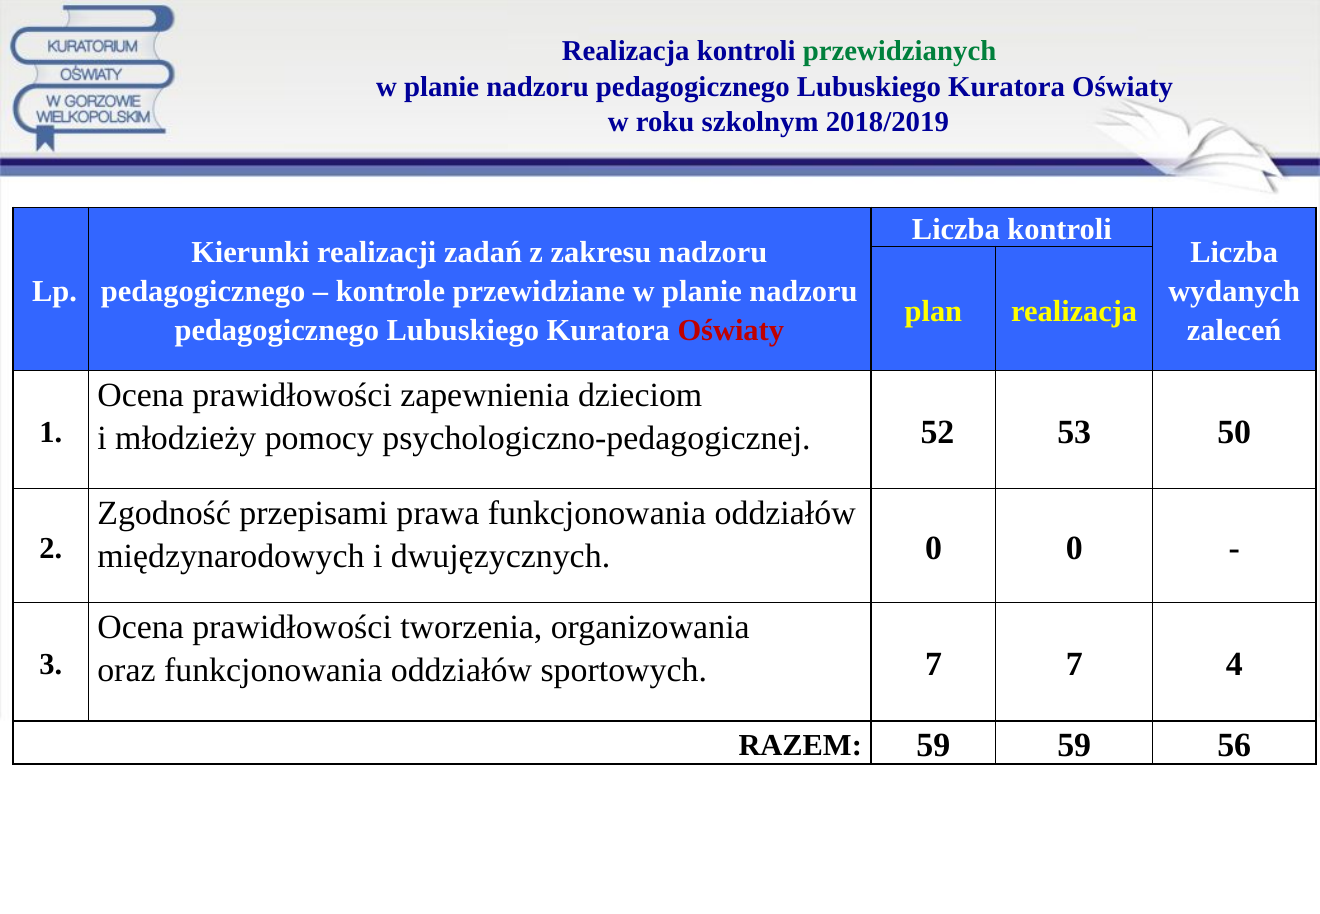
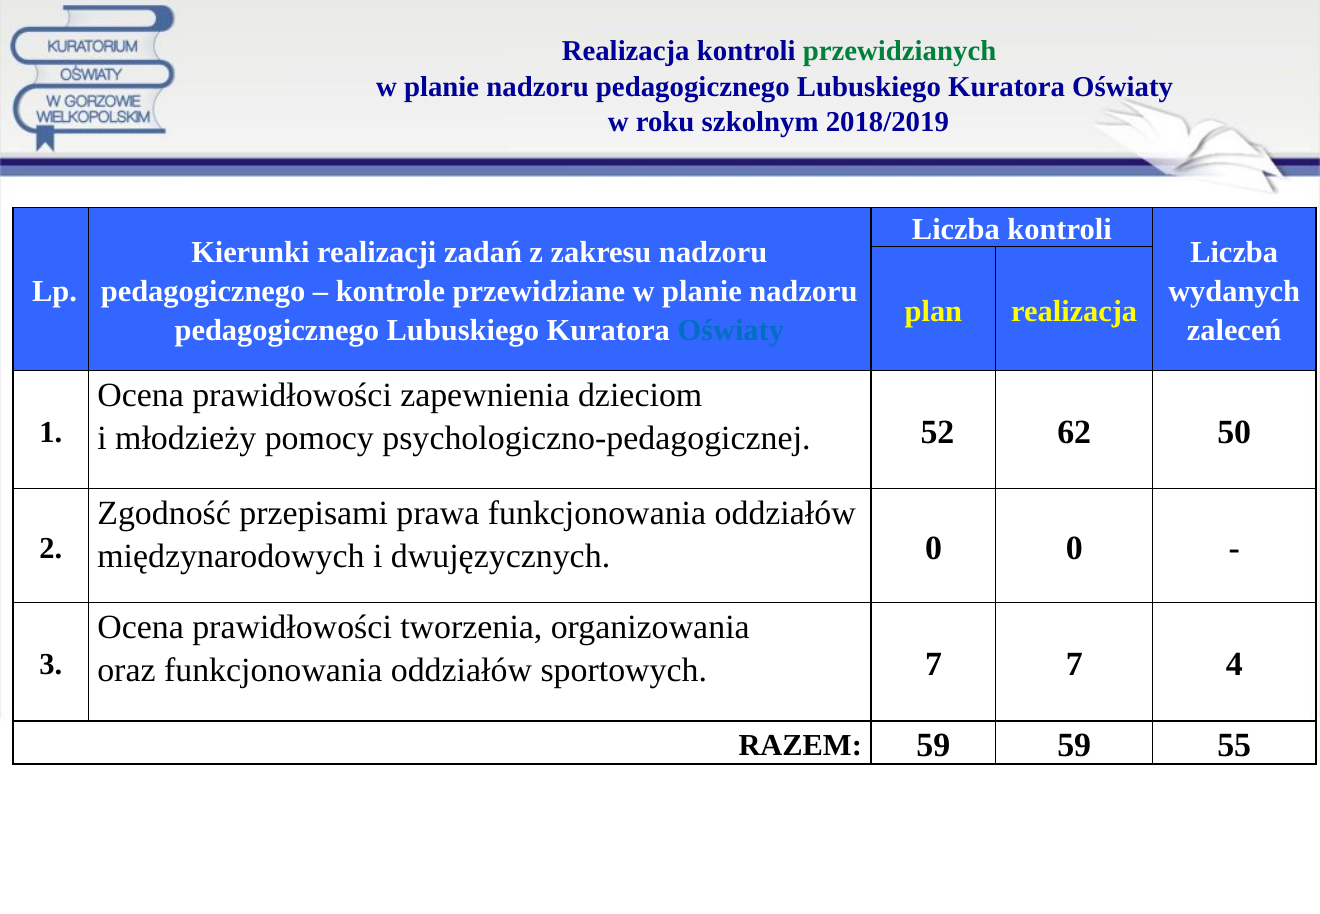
Oświaty at (731, 330) colour: red -> blue
53: 53 -> 62
56: 56 -> 55
